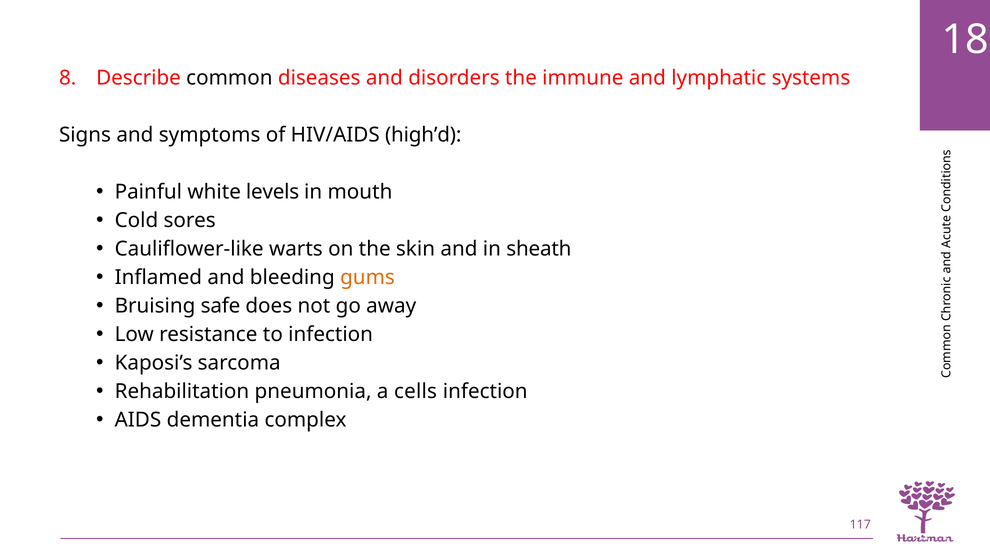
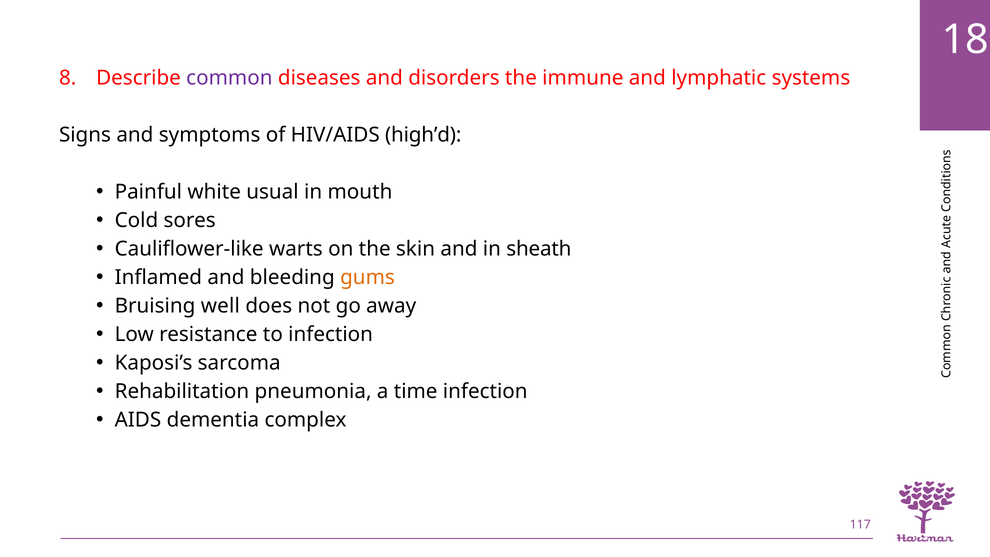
common colour: black -> purple
levels: levels -> usual
safe: safe -> well
cells: cells -> time
